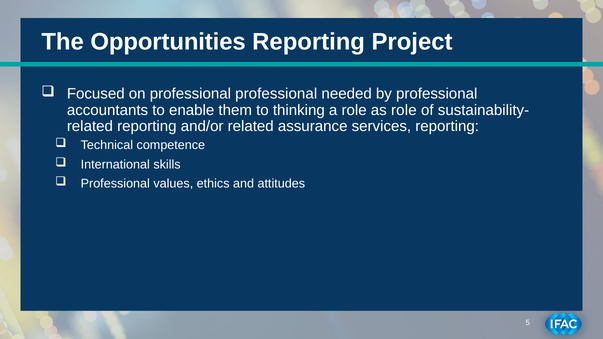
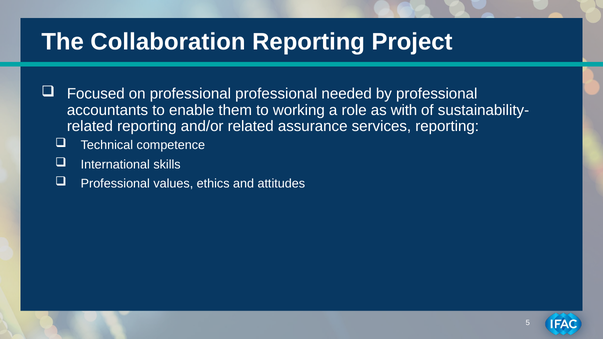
Opportunities: Opportunities -> Collaboration
thinking: thinking -> working
as role: role -> with
